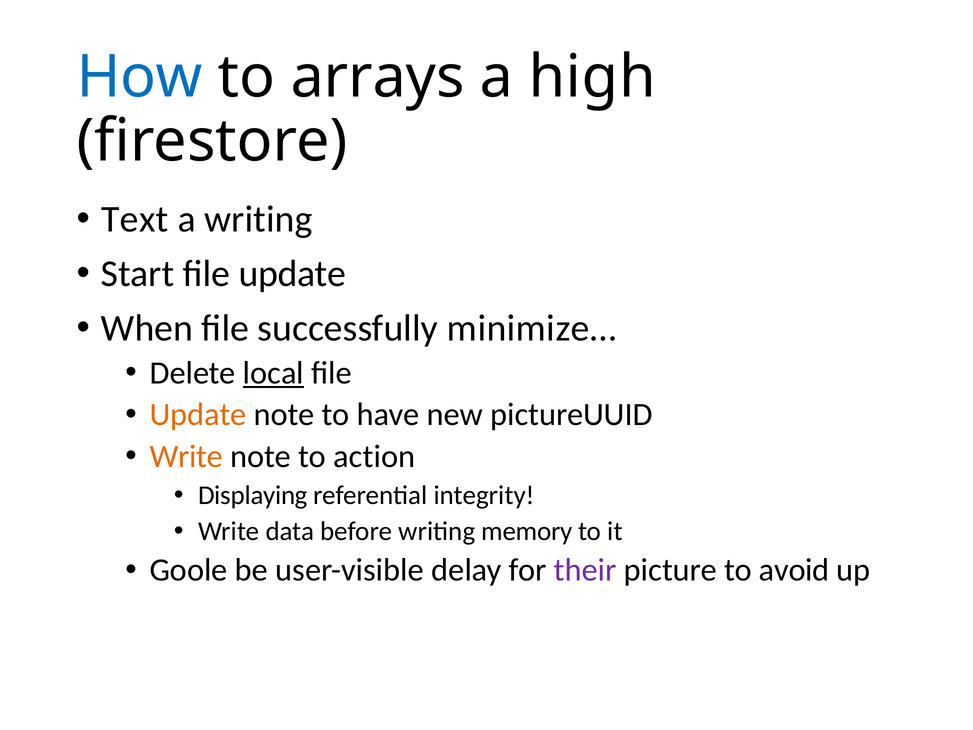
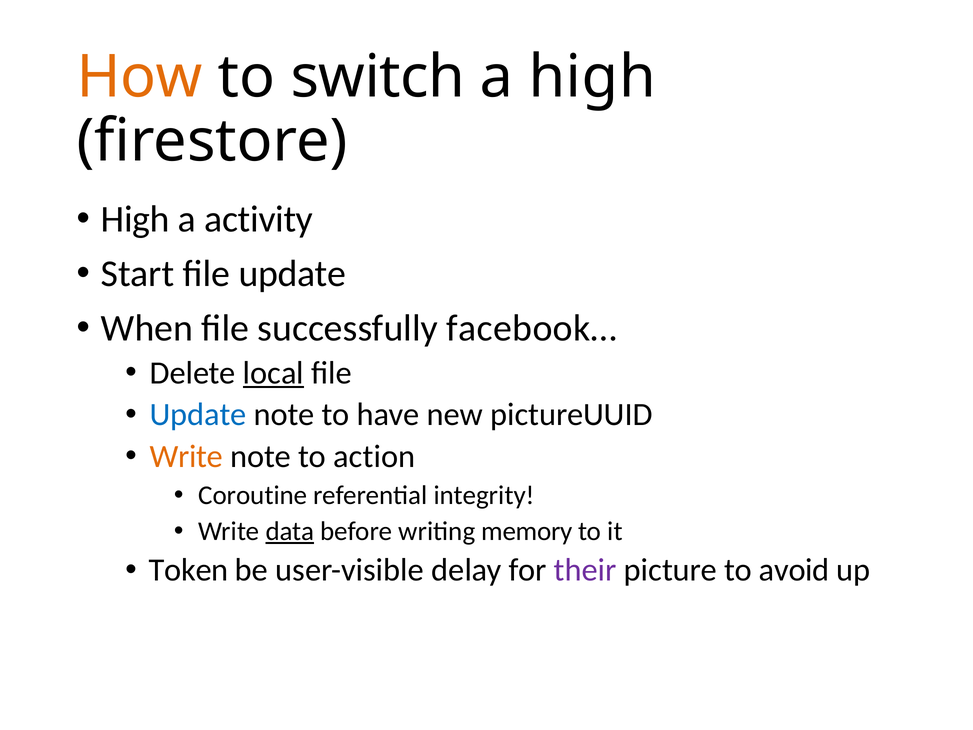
How colour: blue -> orange
arrays: arrays -> switch
Text at (135, 219): Text -> High
a writing: writing -> activity
minimize…: minimize… -> facebook…
Update at (198, 415) colour: orange -> blue
Displaying: Displaying -> Coroutine
data underline: none -> present
Goole: Goole -> Token
